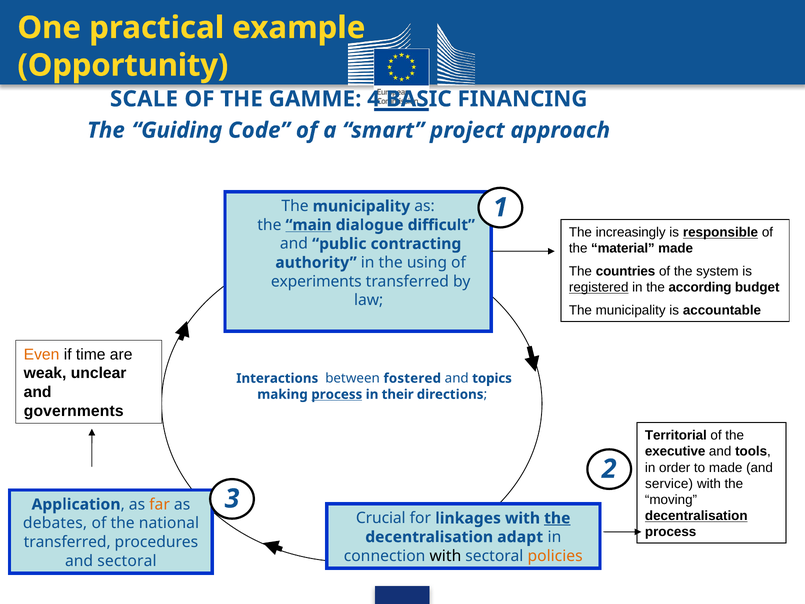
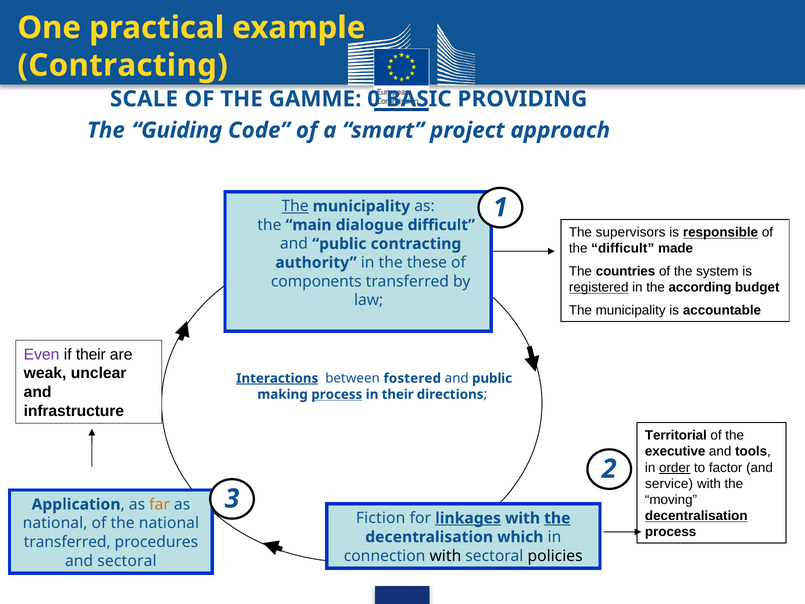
Opportunity at (123, 65): Opportunity -> Contracting
4: 4 -> 0
FINANCING: FINANCING -> PROVIDING
The at (295, 206) underline: none -> present
main underline: present -> none
increasingly: increasingly -> supervisors
the material: material -> difficult
using: using -> these
experiments: experiments -> components
Even colour: orange -> purple
if time: time -> their
Interactions underline: none -> present
topics at (492, 378): topics -> public
governments: governments -> infrastructure
order underline: none -> present
to made: made -> factor
Crucial: Crucial -> Fiction
linkages underline: none -> present
debates at (55, 523): debates -> national
adapt: adapt -> which
policies colour: orange -> black
